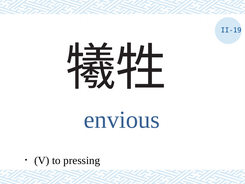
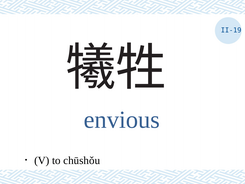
pressing: pressing -> chūshǒu
